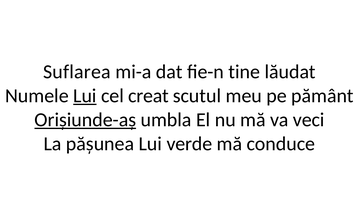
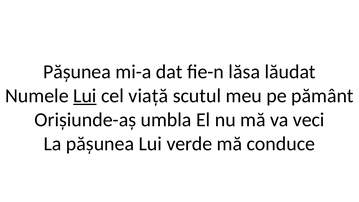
Suflarea at (77, 72): Suflarea -> Pășunea
tine: tine -> lăsa
creat: creat -> viață
Orișiunde-aș underline: present -> none
